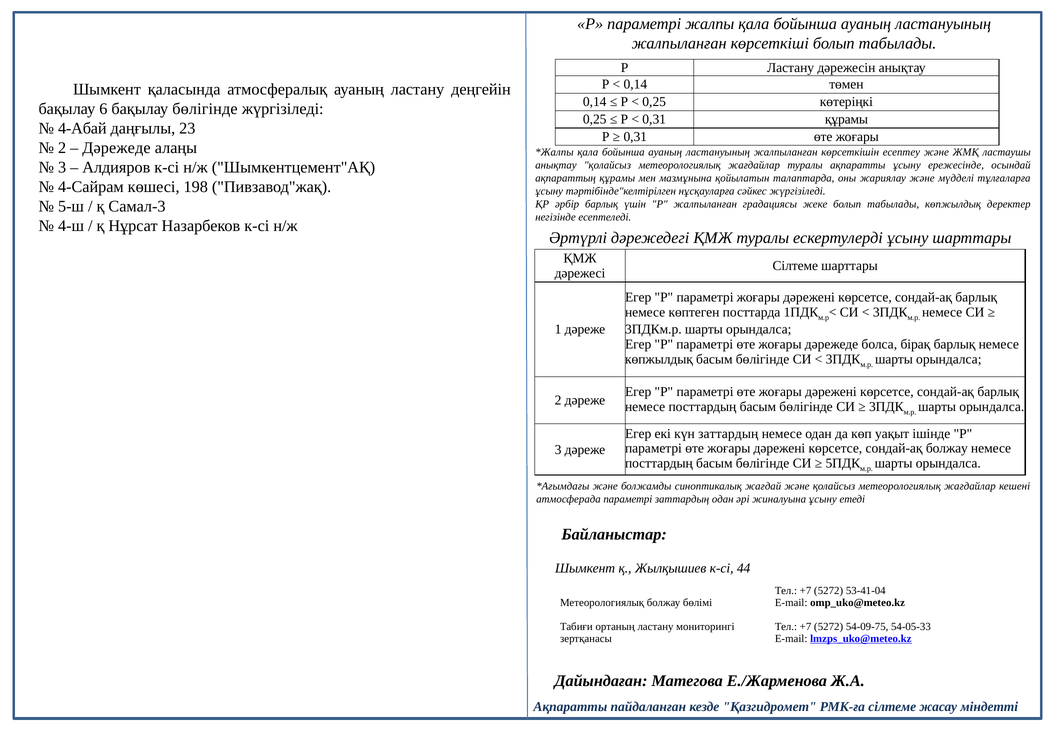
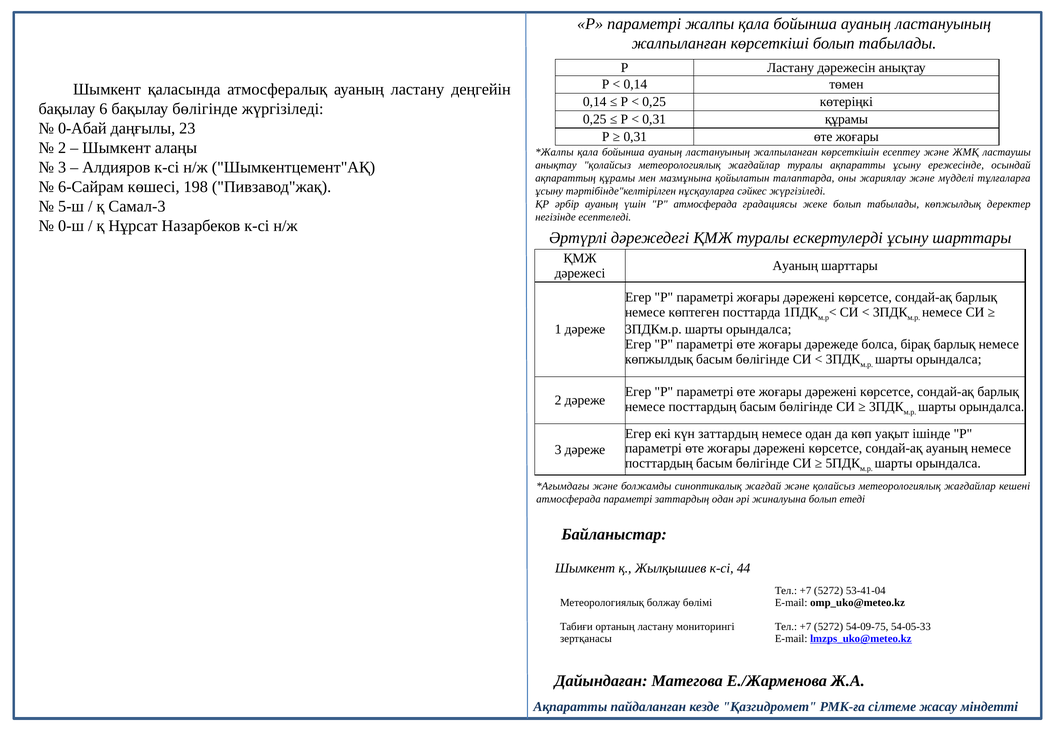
4-Абай: 4-Абай -> 0-Абай
Дәрежеде at (116, 148): Дәрежеде -> Шымкент
4-Сайрам: 4-Сайрам -> 6-Сайрам
әрбір барлық: барлық -> ауаның
Р жалпыланған: жалпыланған -> атмосферада
4-ш: 4-ш -> 0-ш
Сілтеме at (795, 266): Сілтеме -> Ауаның
сондай-ақ болжау: болжау -> ауаның
жиналуына ұсыну: ұсыну -> болып
